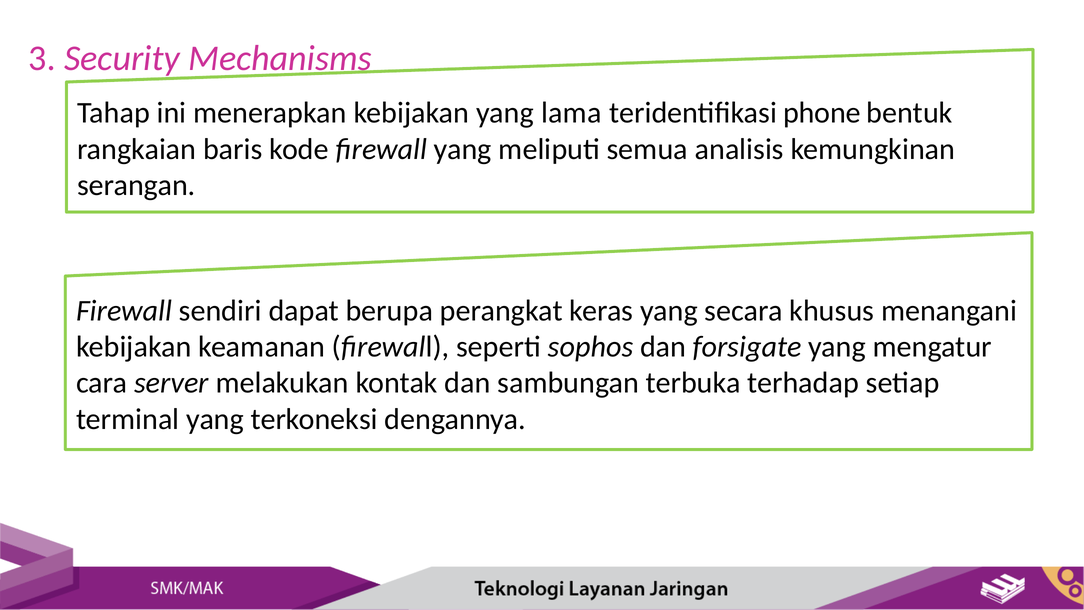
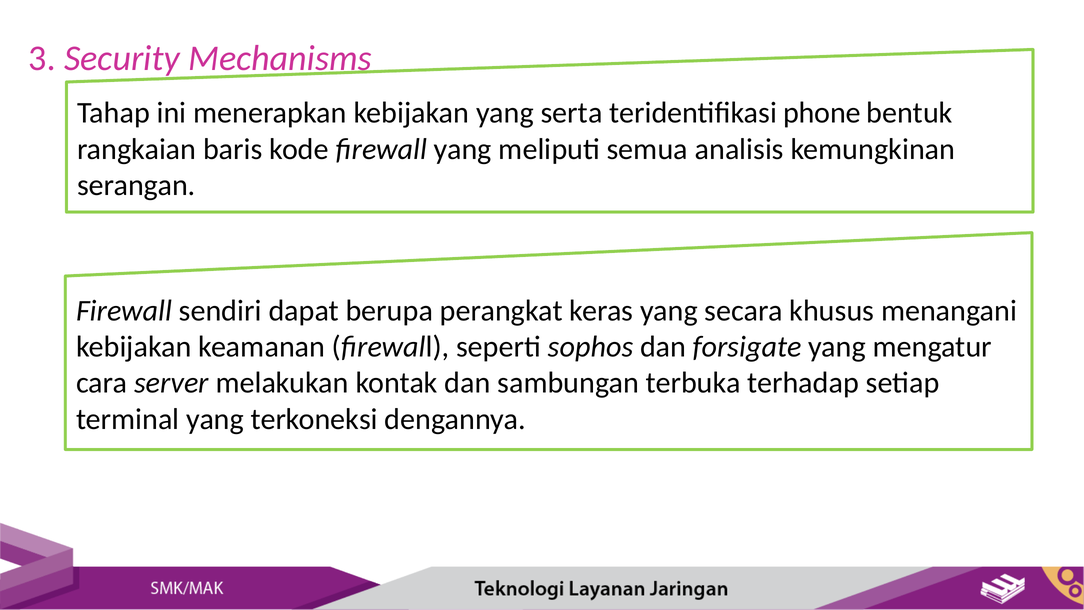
lama: lama -> serta
